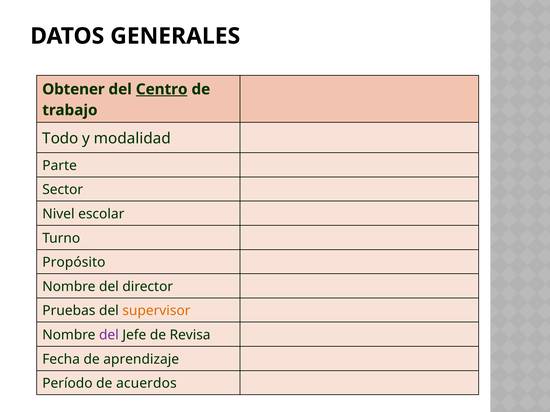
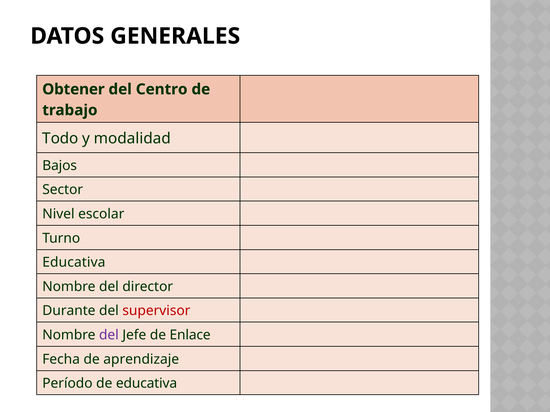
Centro underline: present -> none
Parte: Parte -> Bajos
Propósito at (74, 263): Propósito -> Educativa
Pruebas: Pruebas -> Durante
supervisor colour: orange -> red
Revisa: Revisa -> Enlace
de acuerdos: acuerdos -> educativa
